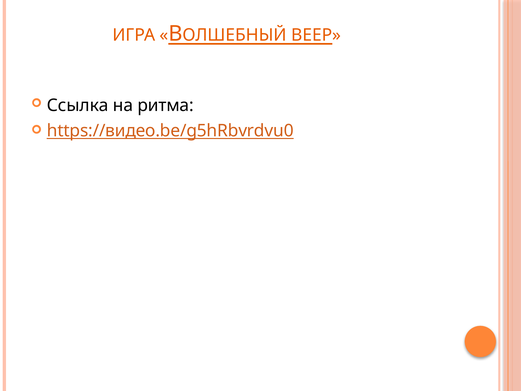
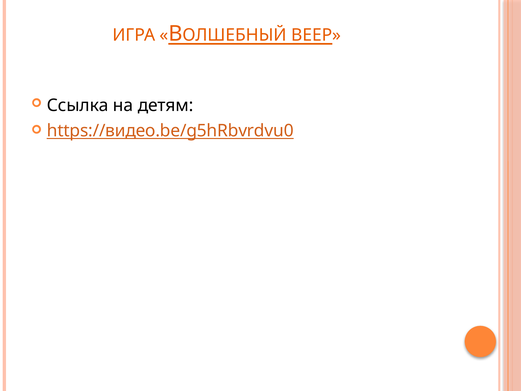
ритма: ритма -> детям
